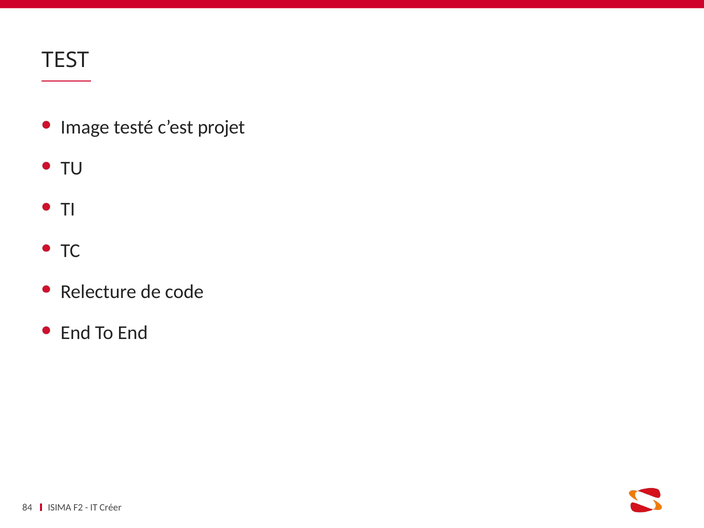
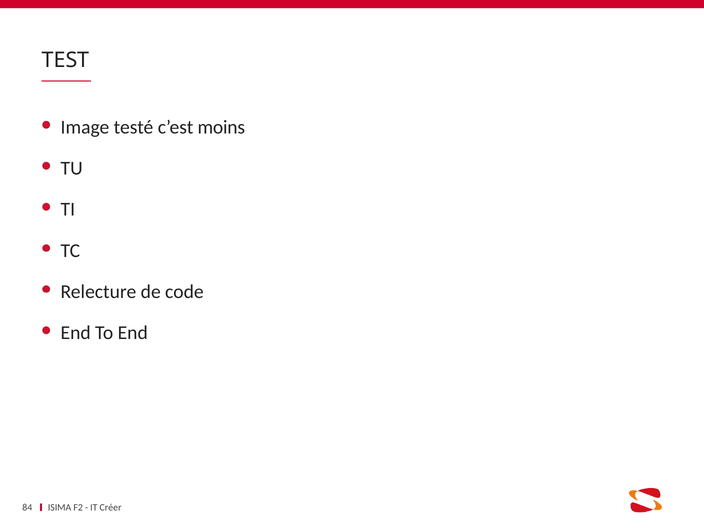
projet: projet -> moins
